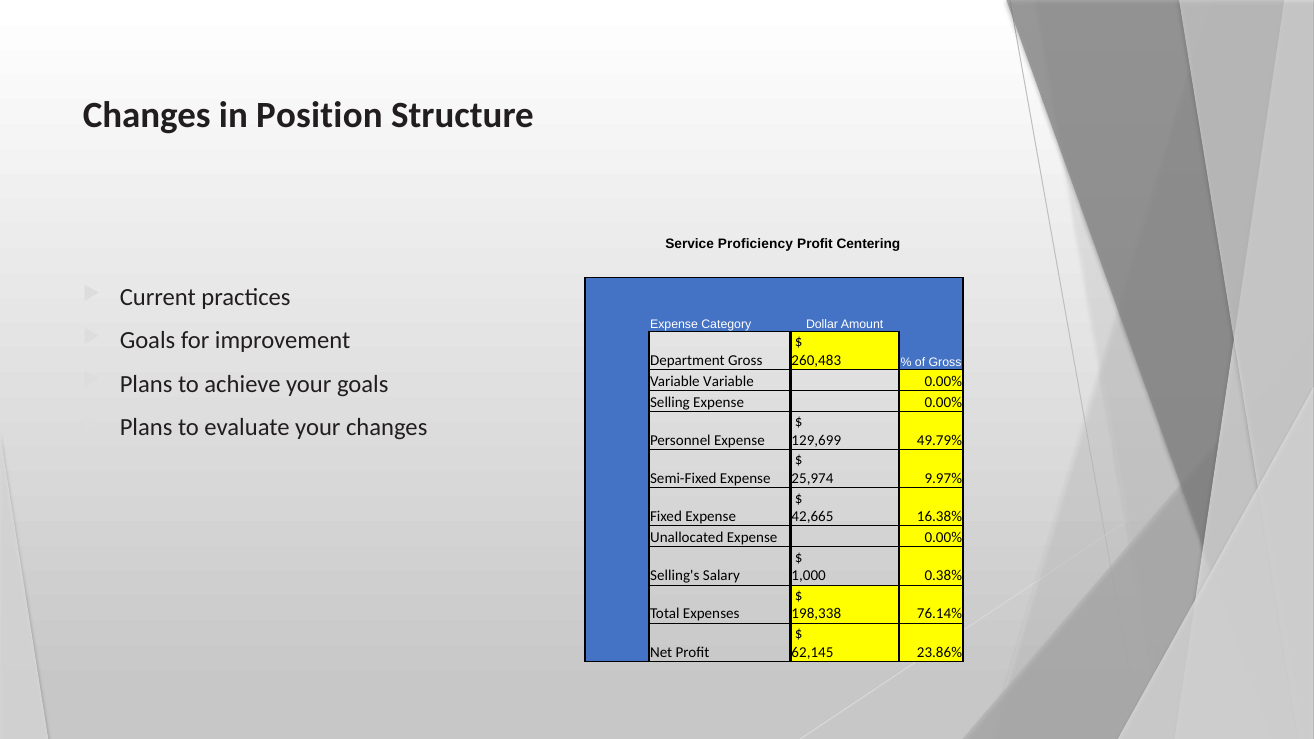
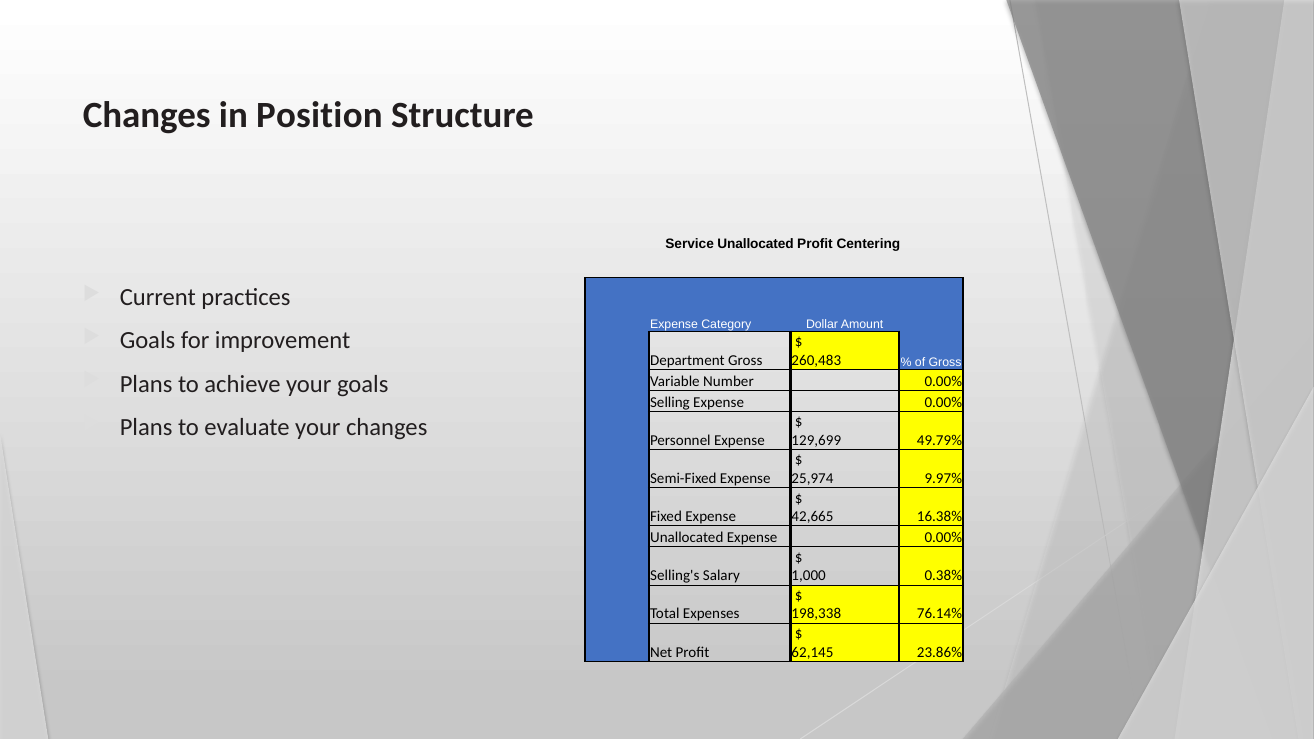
Service Proficiency: Proficiency -> Unallocated
Variable Variable: Variable -> Number
